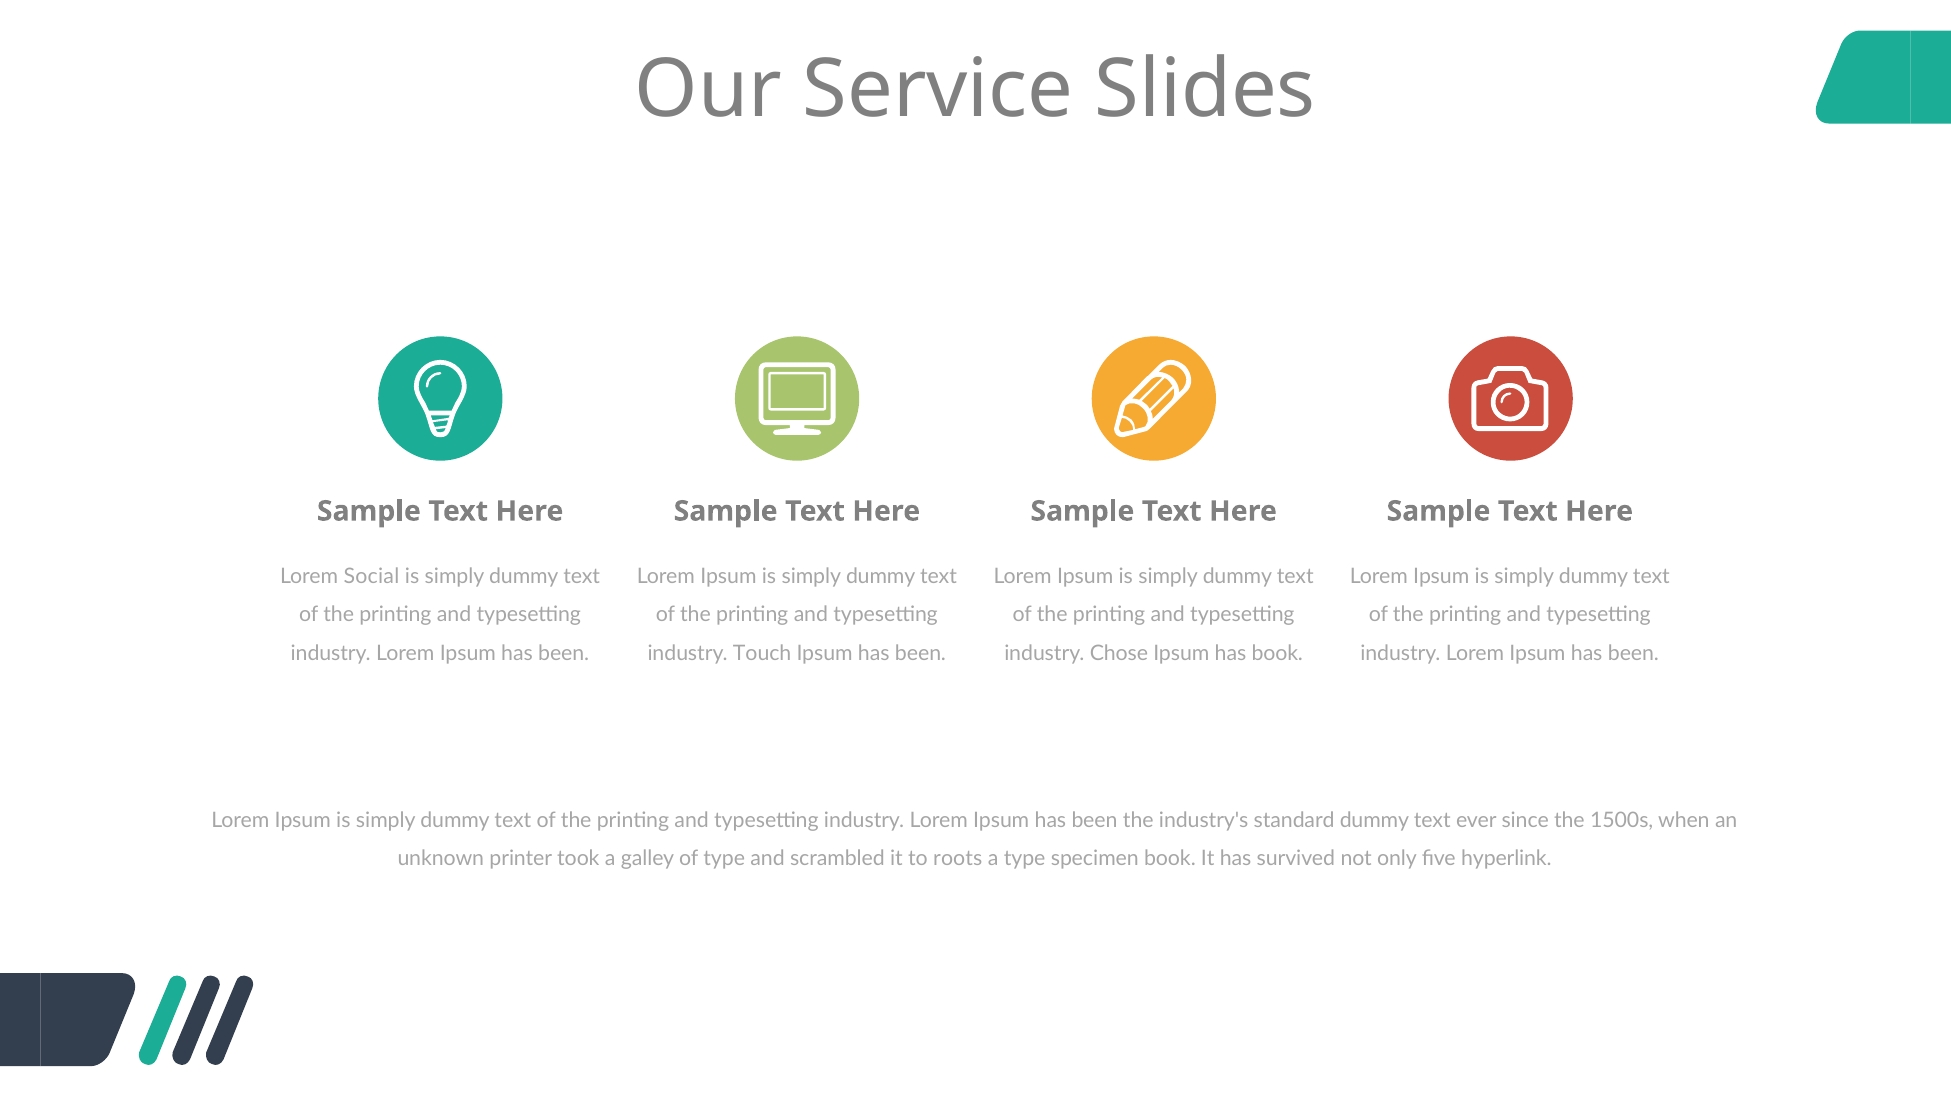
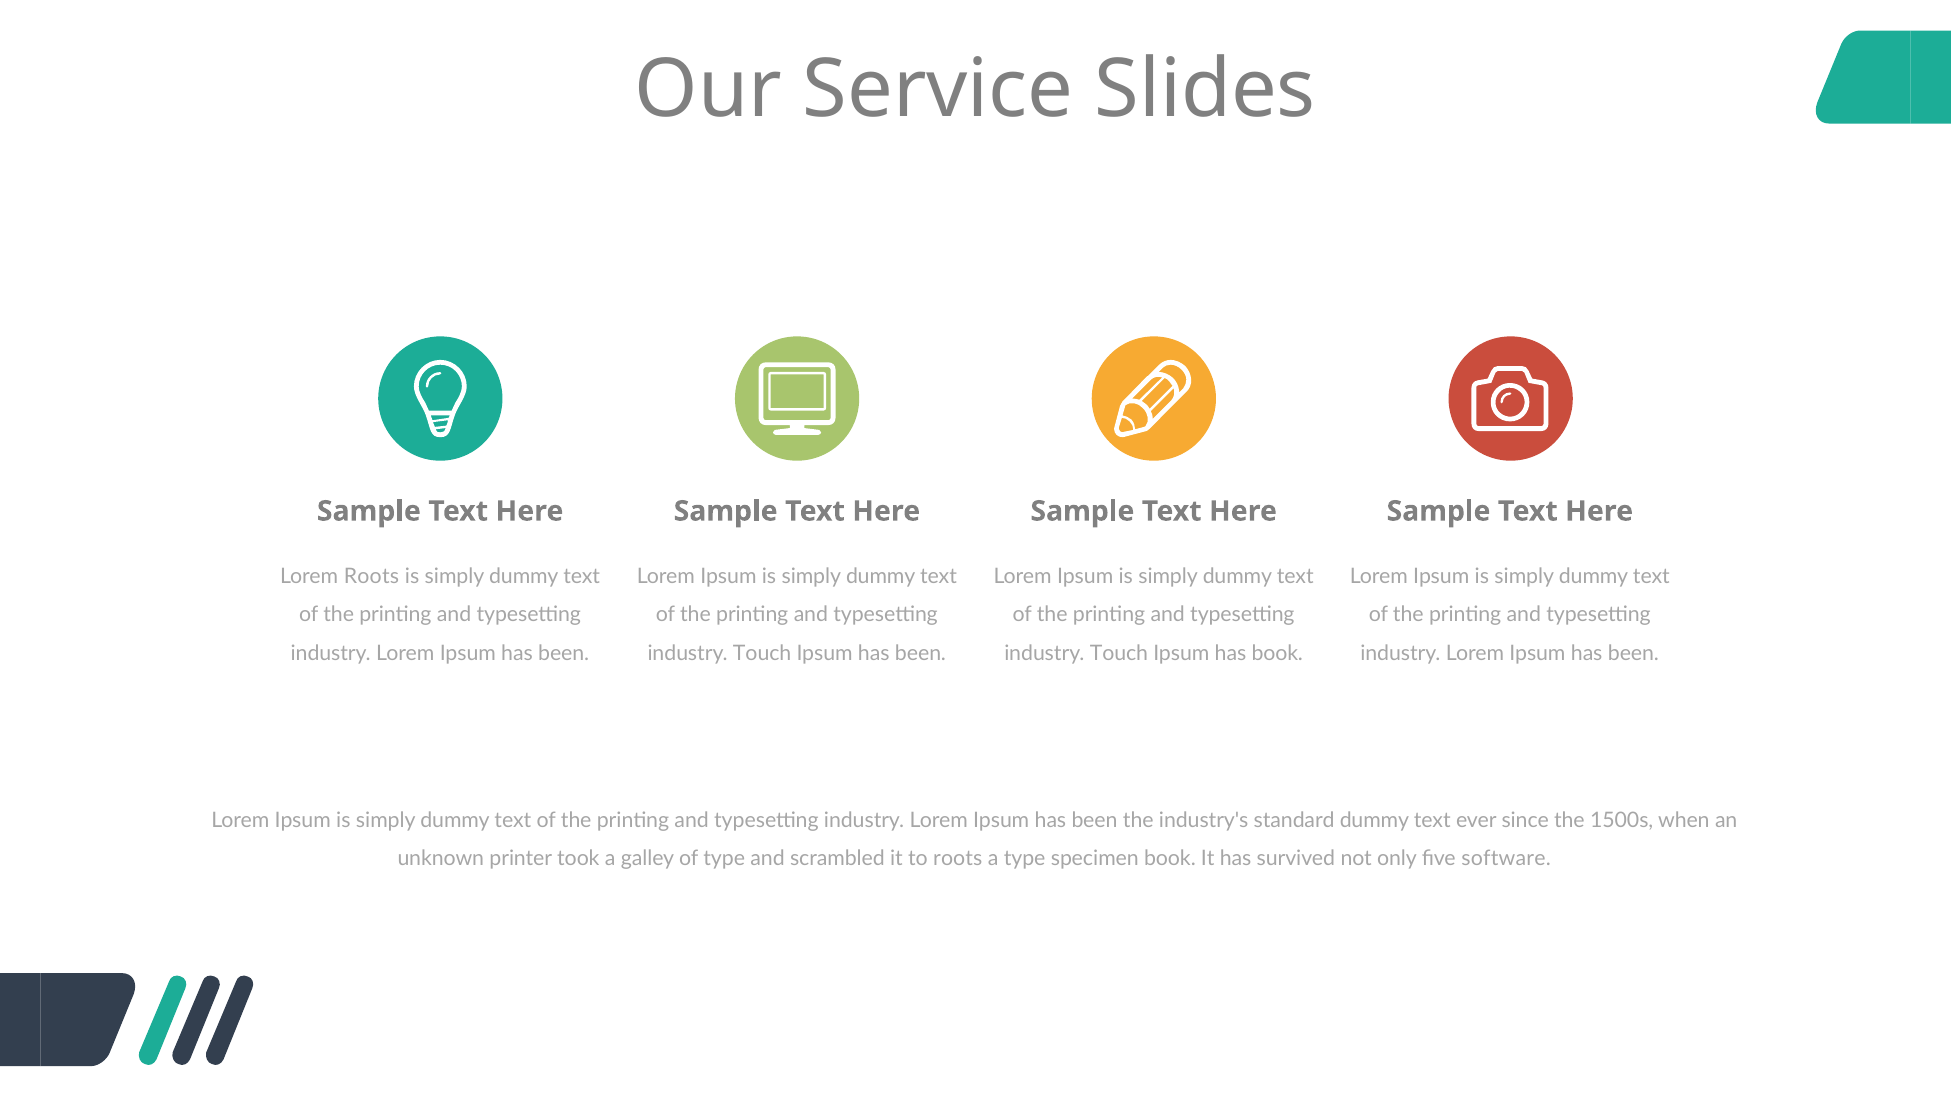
Lorem Social: Social -> Roots
Chose at (1119, 653): Chose -> Touch
hyperlink: hyperlink -> software
